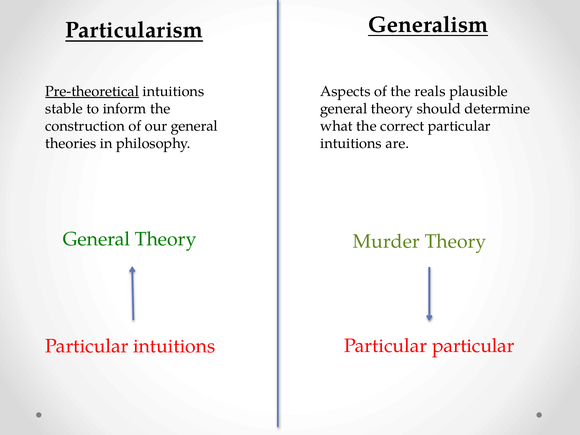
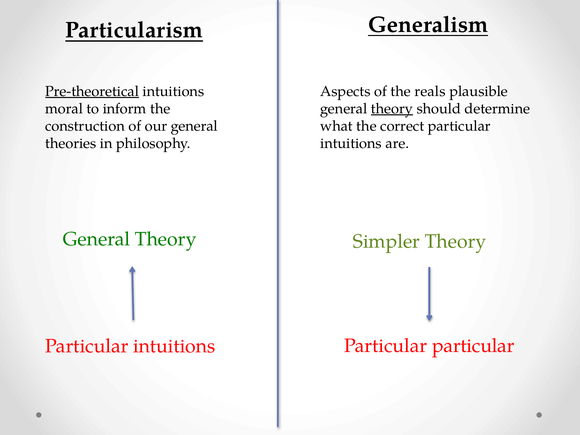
stable: stable -> moral
theory at (392, 109) underline: none -> present
Murder: Murder -> Simpler
